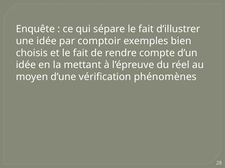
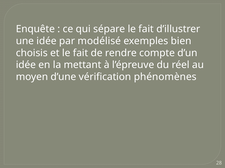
comptoir: comptoir -> modélisé
